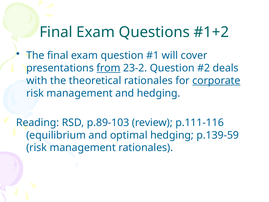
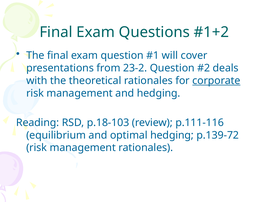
from underline: present -> none
p.89-103: p.89-103 -> p.18-103
p.139-59: p.139-59 -> p.139-72
